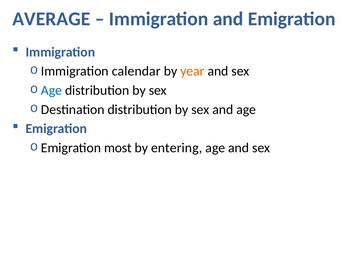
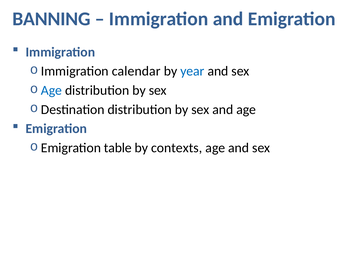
AVERAGE: AVERAGE -> BANNING
year colour: orange -> blue
most: most -> table
entering: entering -> contexts
